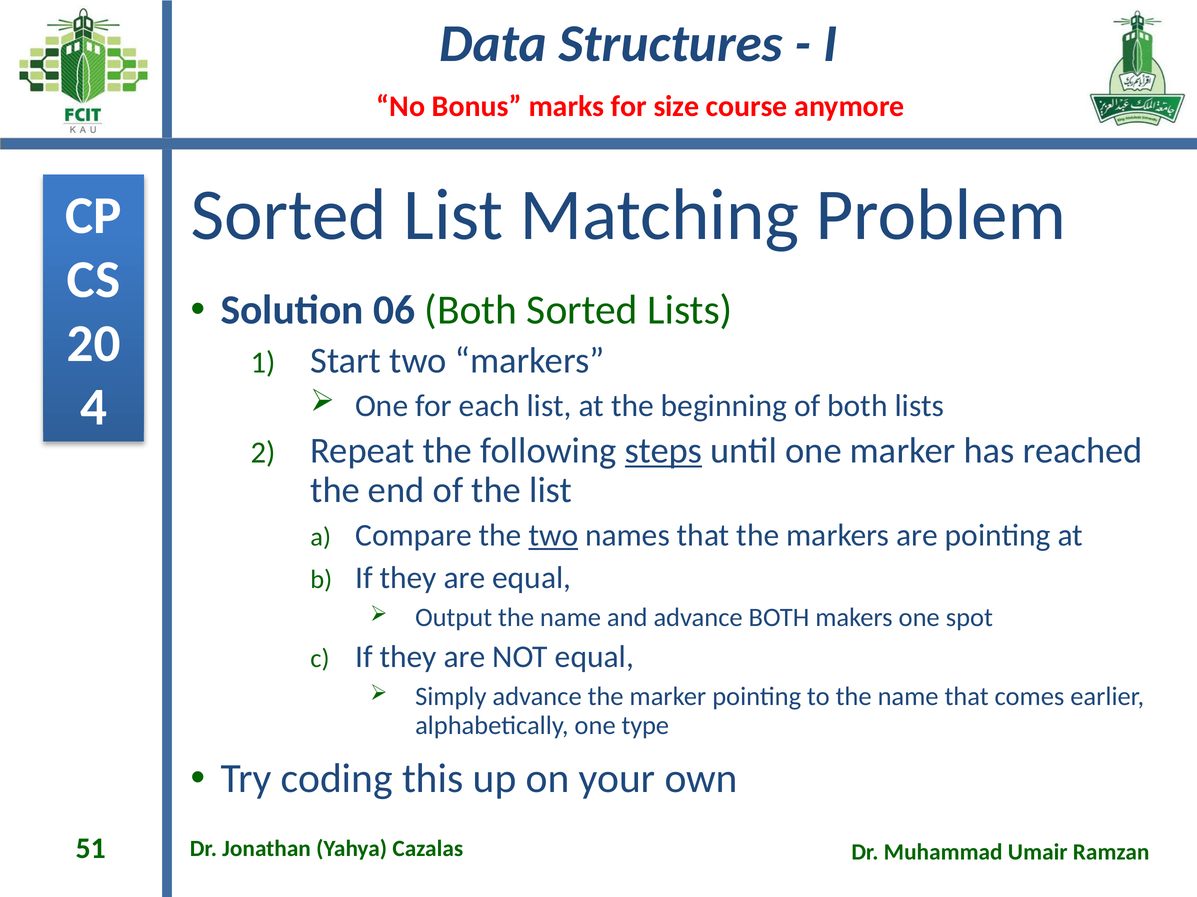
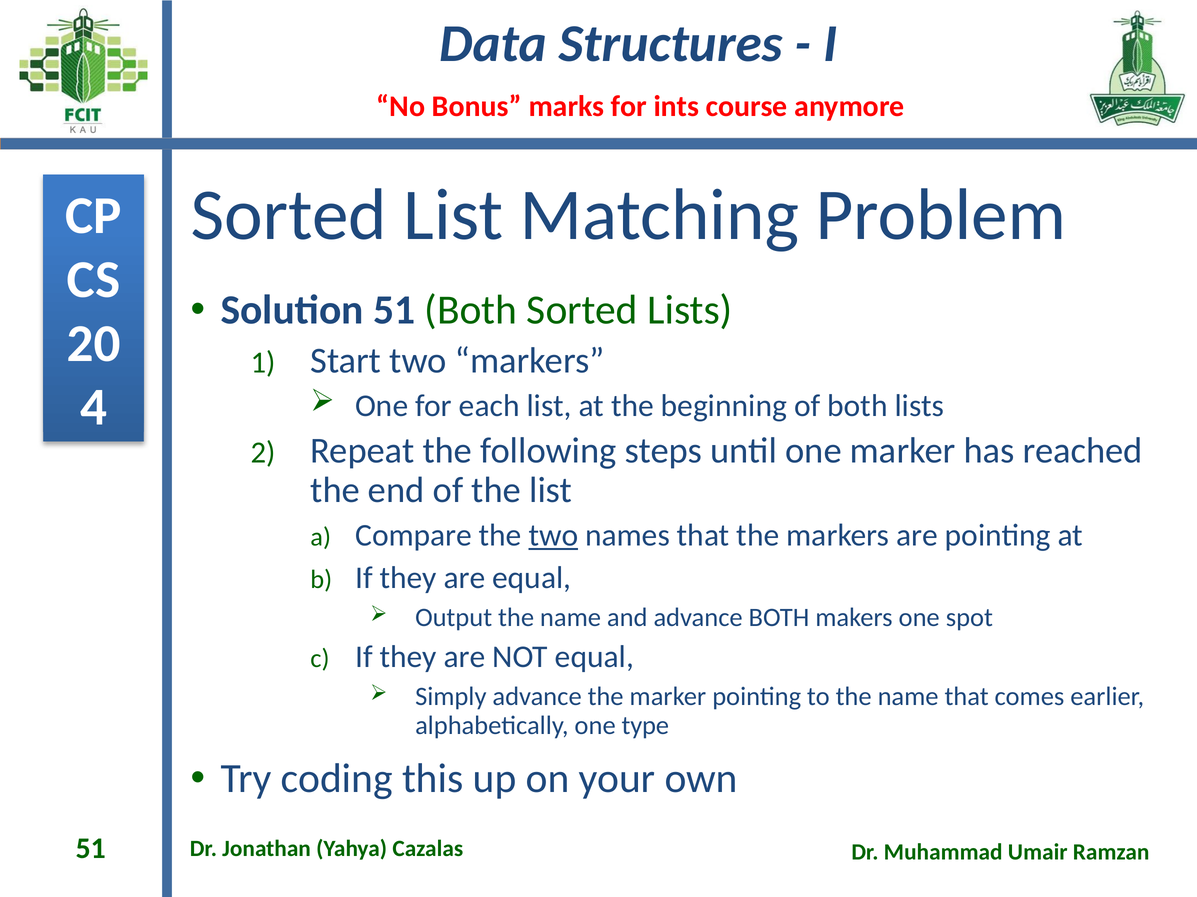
size: size -> ints
Solution 06: 06 -> 51
steps underline: present -> none
